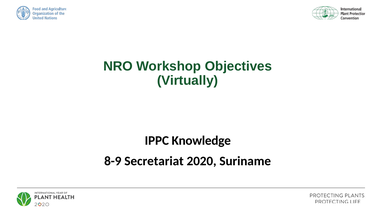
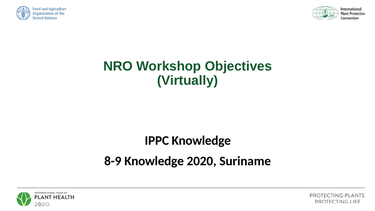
8-9 Secretariat: Secretariat -> Knowledge
